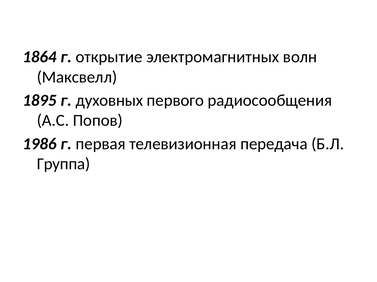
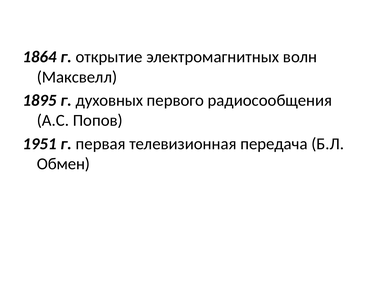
1986: 1986 -> 1951
Группа: Группа -> Обмен
